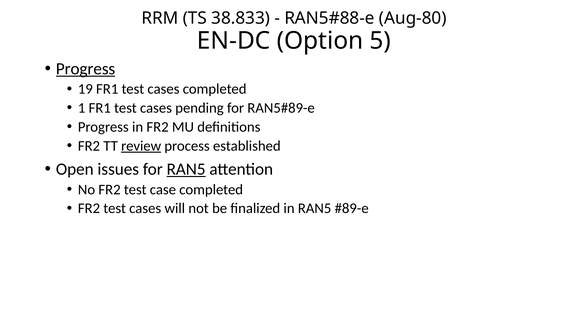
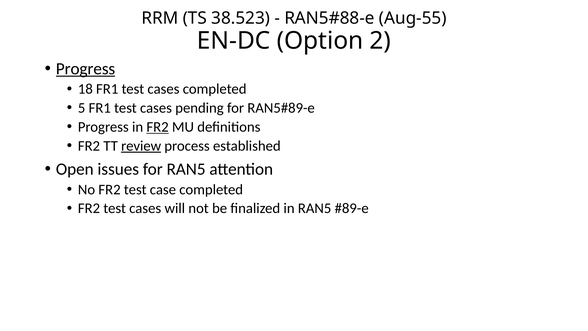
38.833: 38.833 -> 38.523
Aug-80: Aug-80 -> Aug-55
5: 5 -> 2
19: 19 -> 18
1: 1 -> 5
FR2 at (158, 127) underline: none -> present
RAN5 at (186, 169) underline: present -> none
